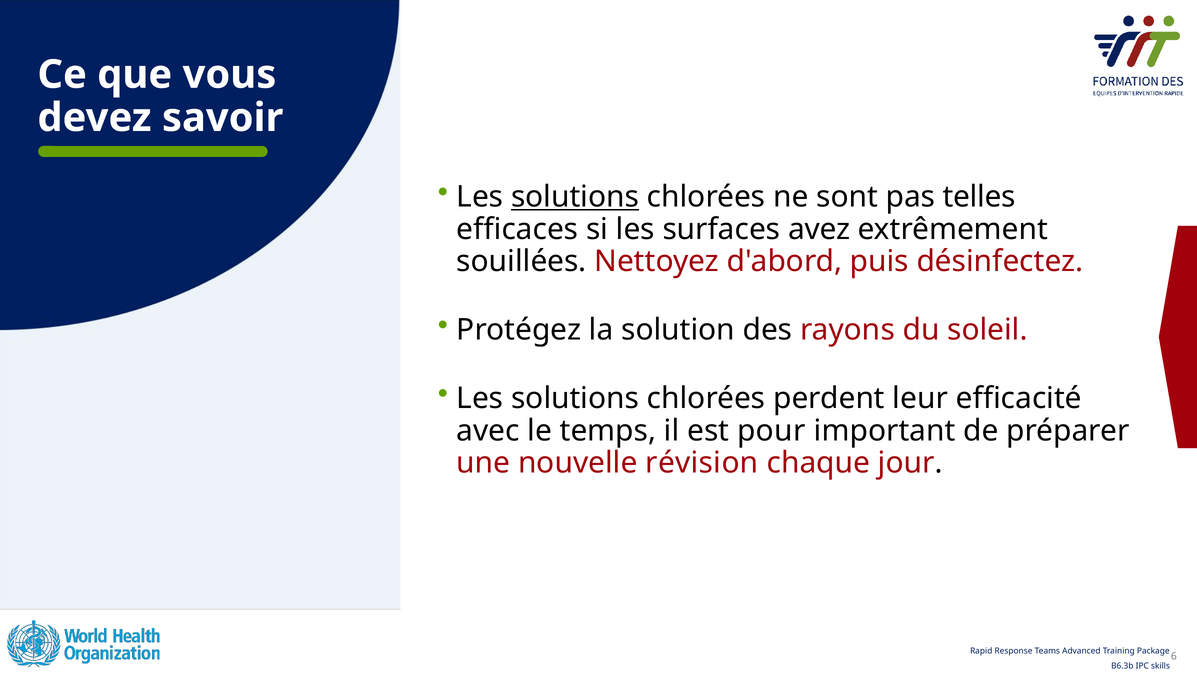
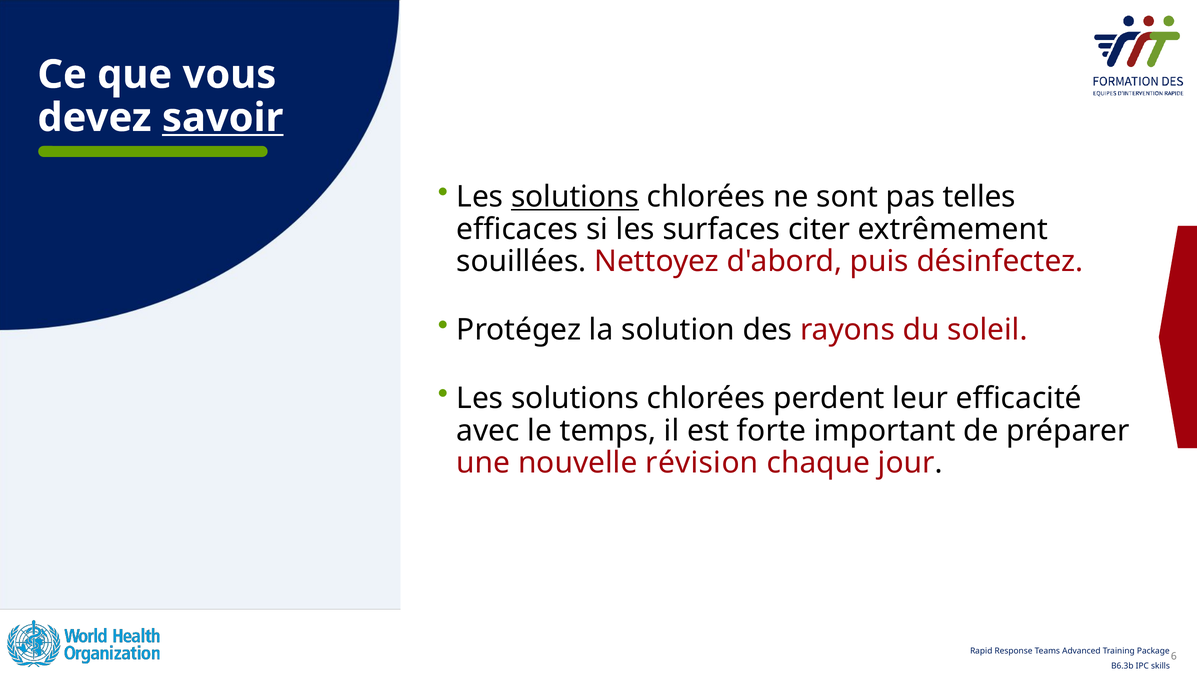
savoir underline: none -> present
avez: avez -> citer
pour: pour -> forte
